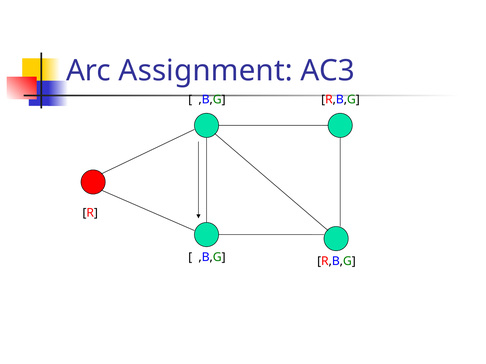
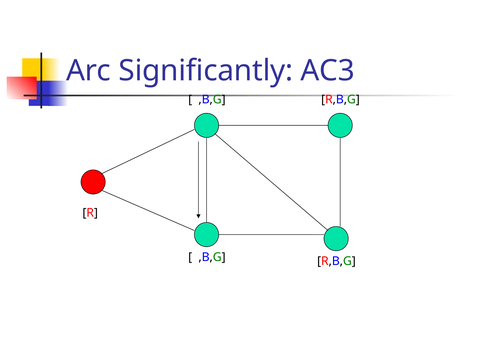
Assignment: Assignment -> Significantly
